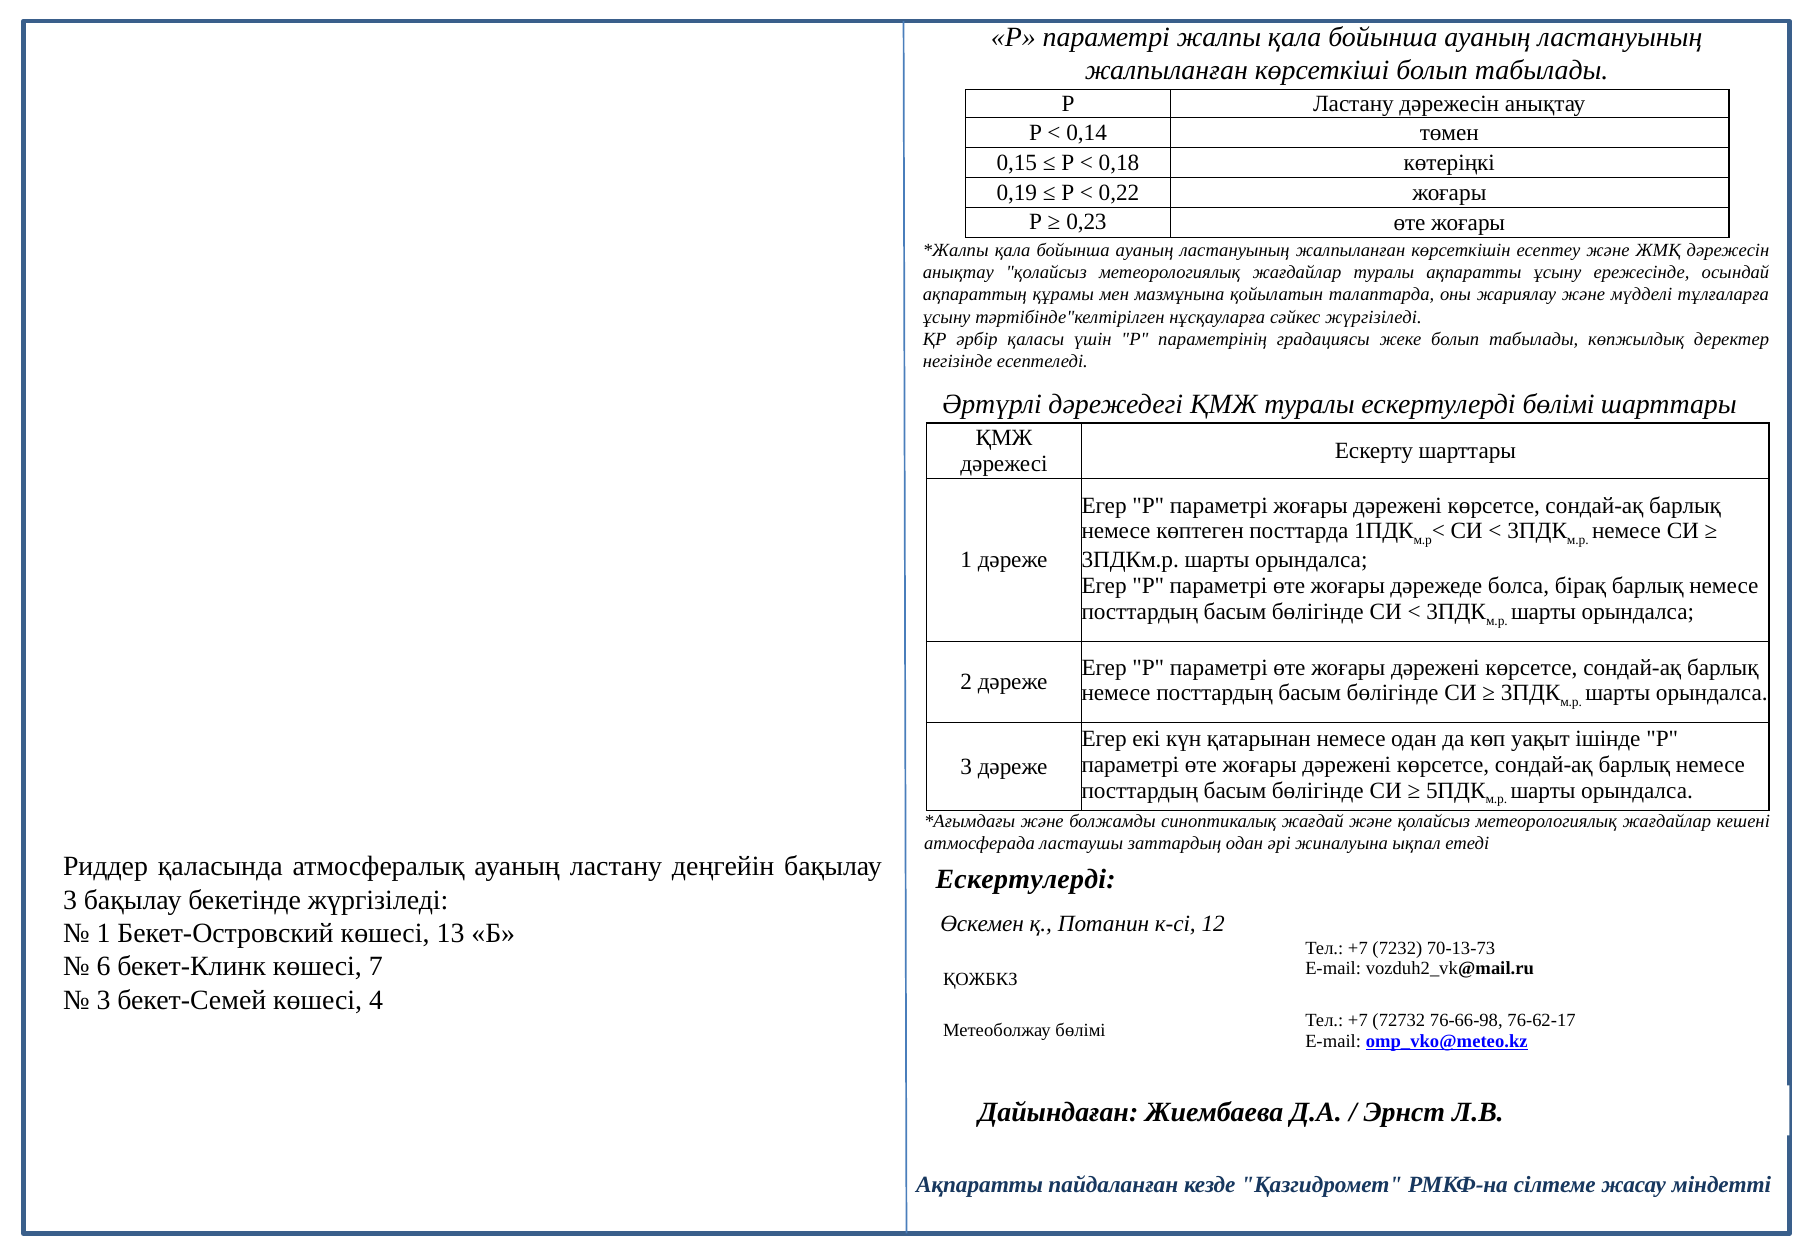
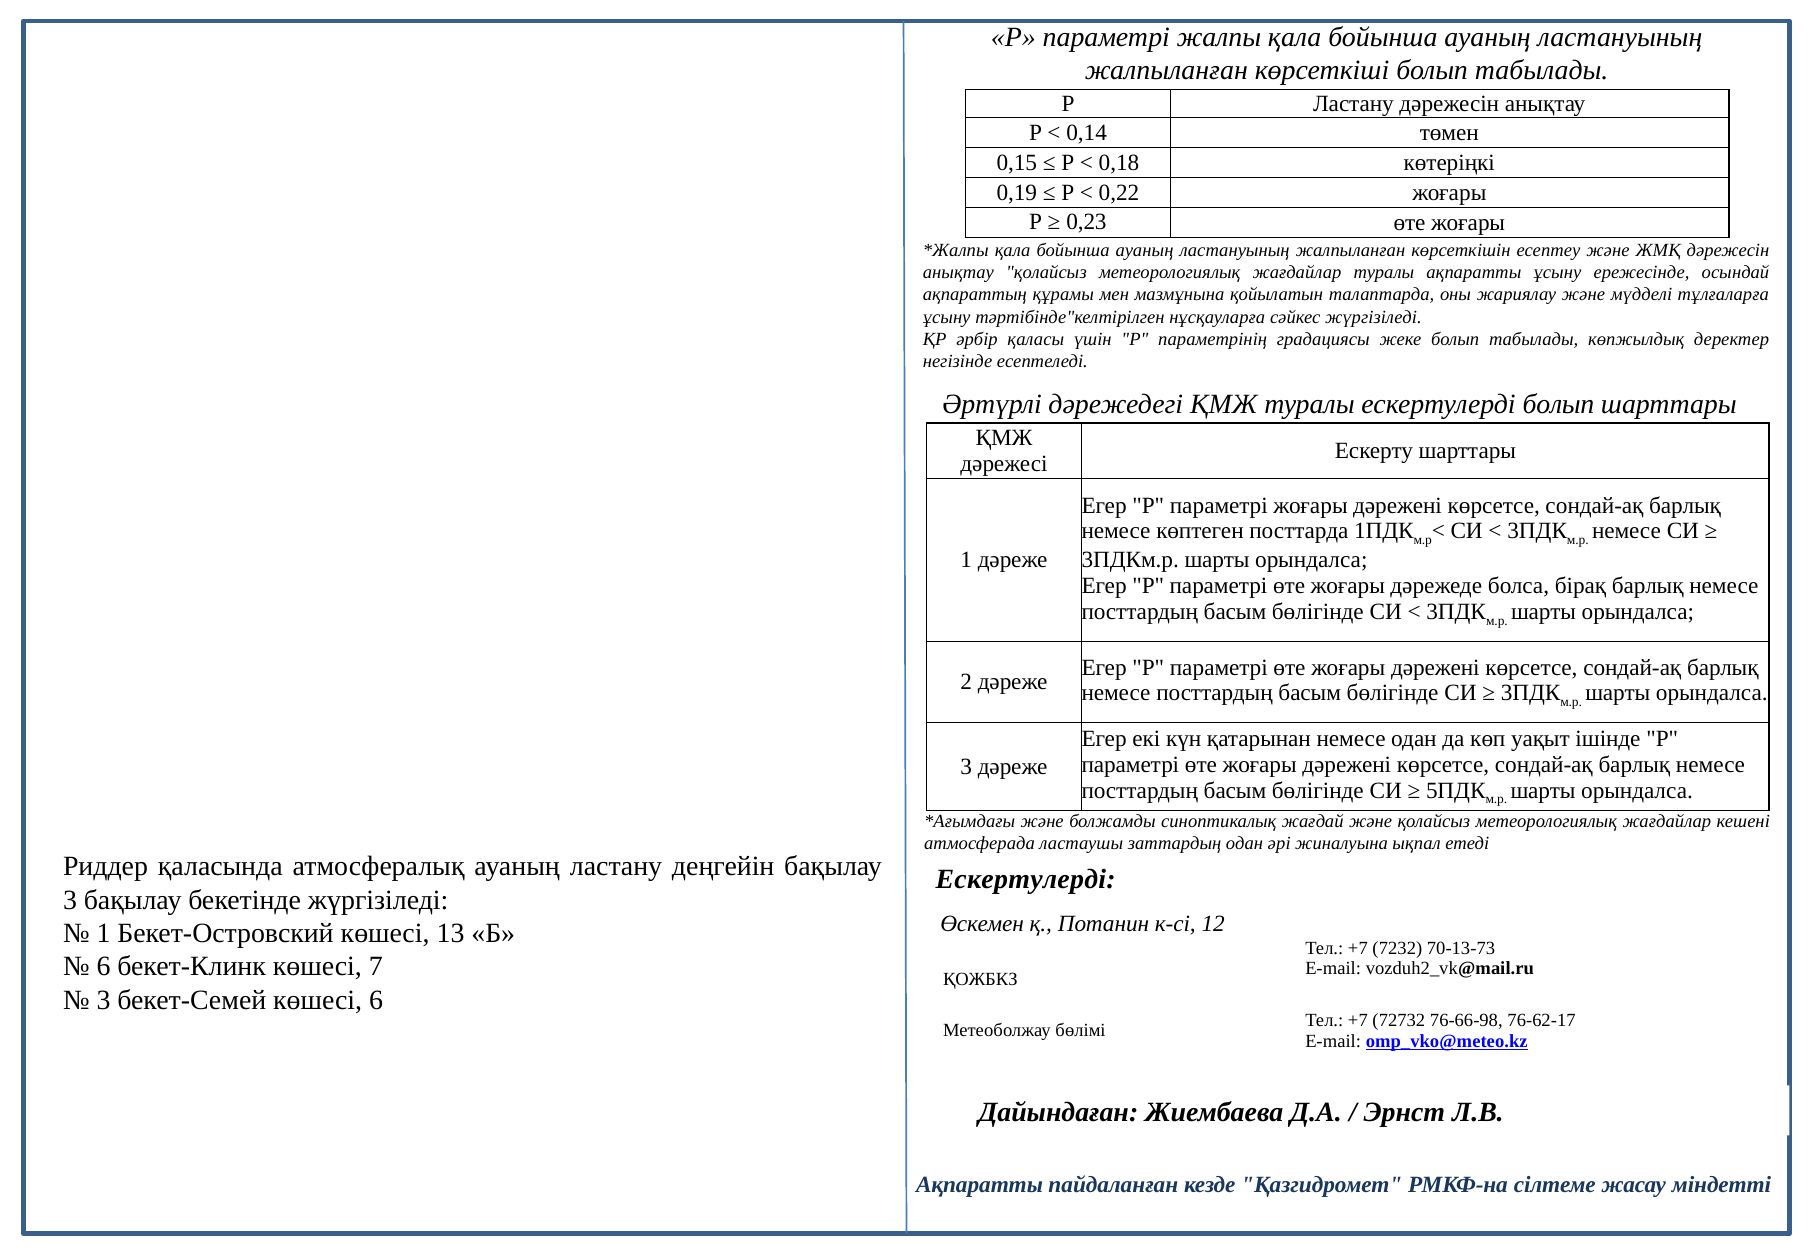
ескертулерді бөлімі: бөлімі -> болып
көшесі 4: 4 -> 6
